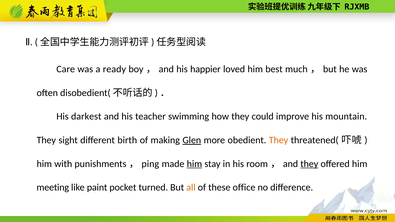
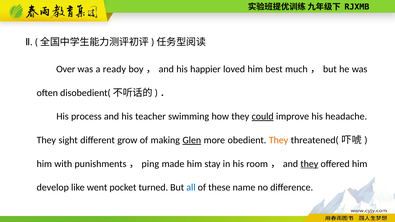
Care: Care -> Over
darkest: darkest -> process
could underline: none -> present
mountain: mountain -> headache
birth: birth -> grow
him at (194, 164) underline: present -> none
meeting: meeting -> develop
paint: paint -> went
all colour: orange -> blue
office: office -> name
